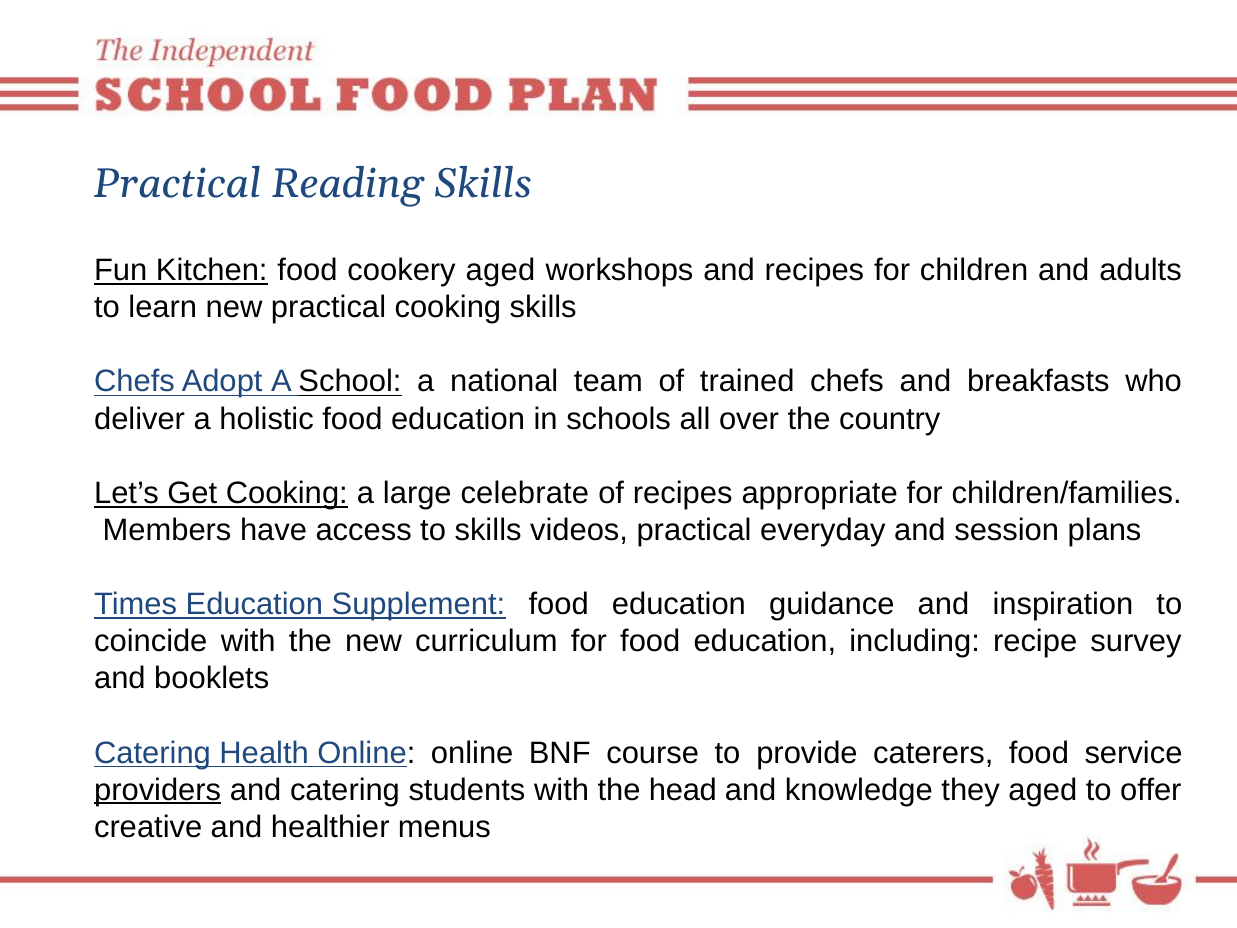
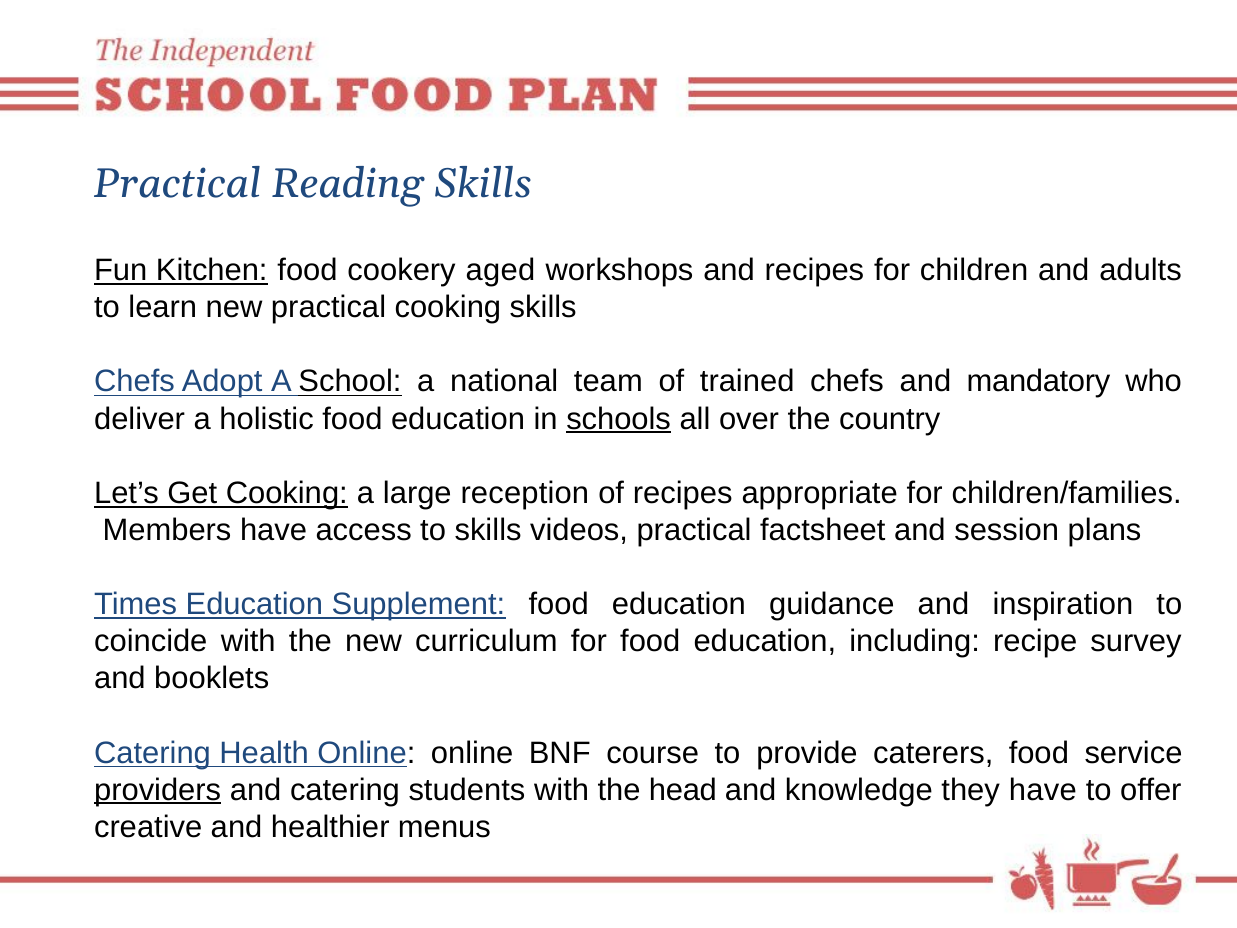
breakfasts: breakfasts -> mandatory
schools underline: none -> present
celebrate: celebrate -> reception
everyday: everyday -> factsheet
they aged: aged -> have
